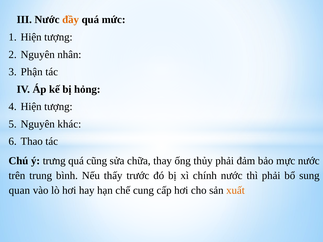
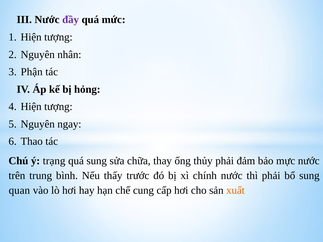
đầy colour: orange -> purple
khác: khác -> ngay
trưng: trưng -> trạng
quá cũng: cũng -> sung
